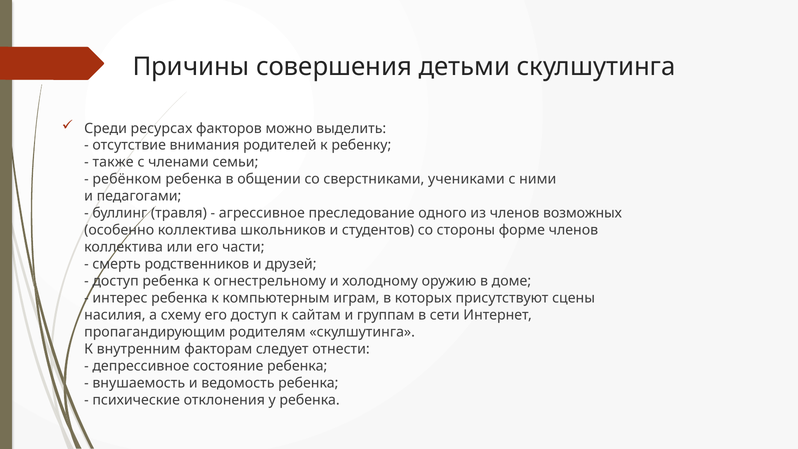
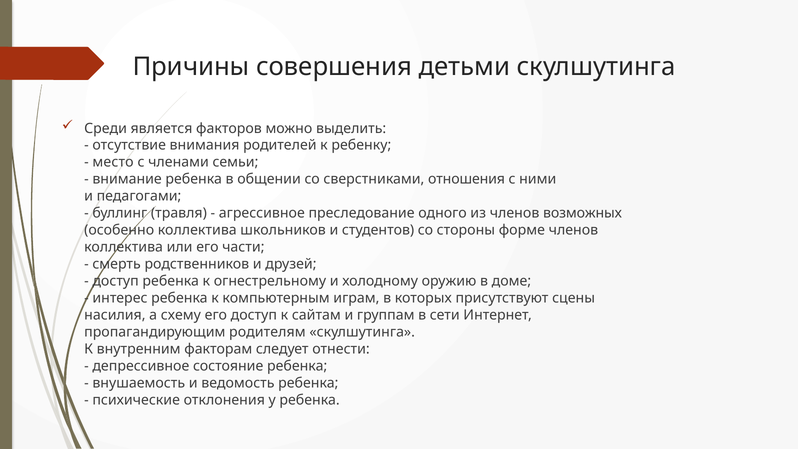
ресурсах: ресурсах -> является
также: также -> место
ребёнком: ребёнком -> внимание
учениками: учениками -> отношения
